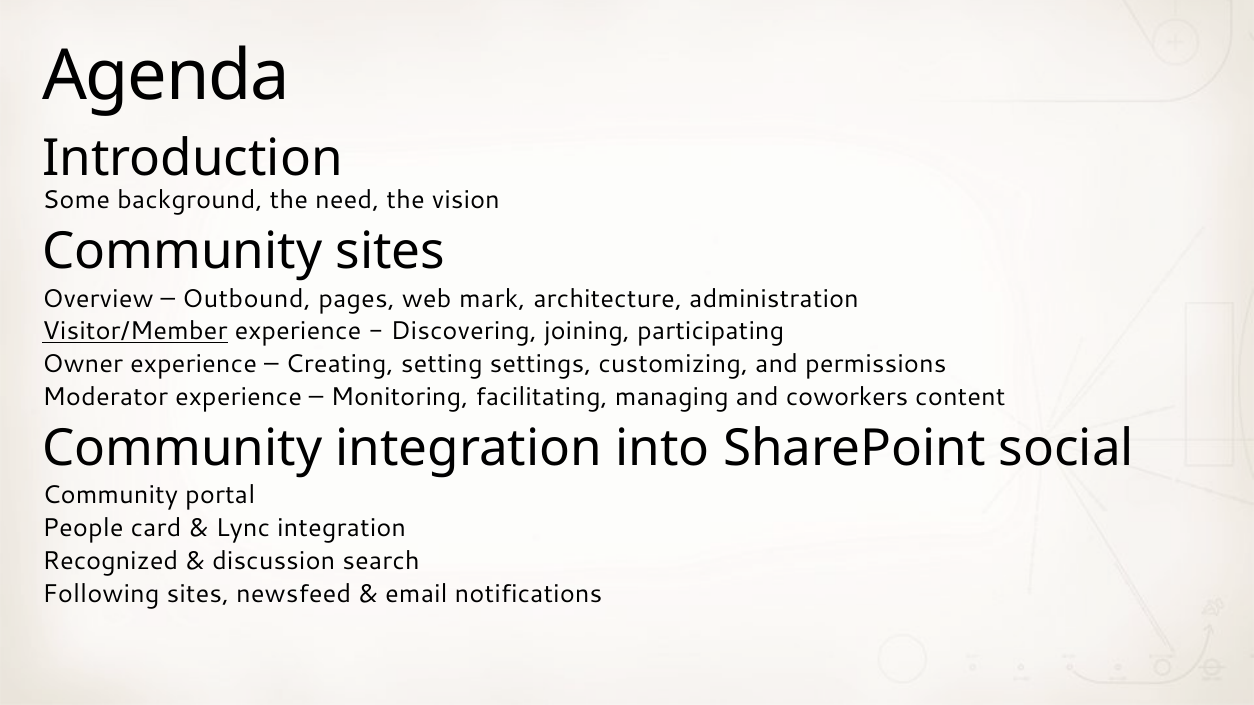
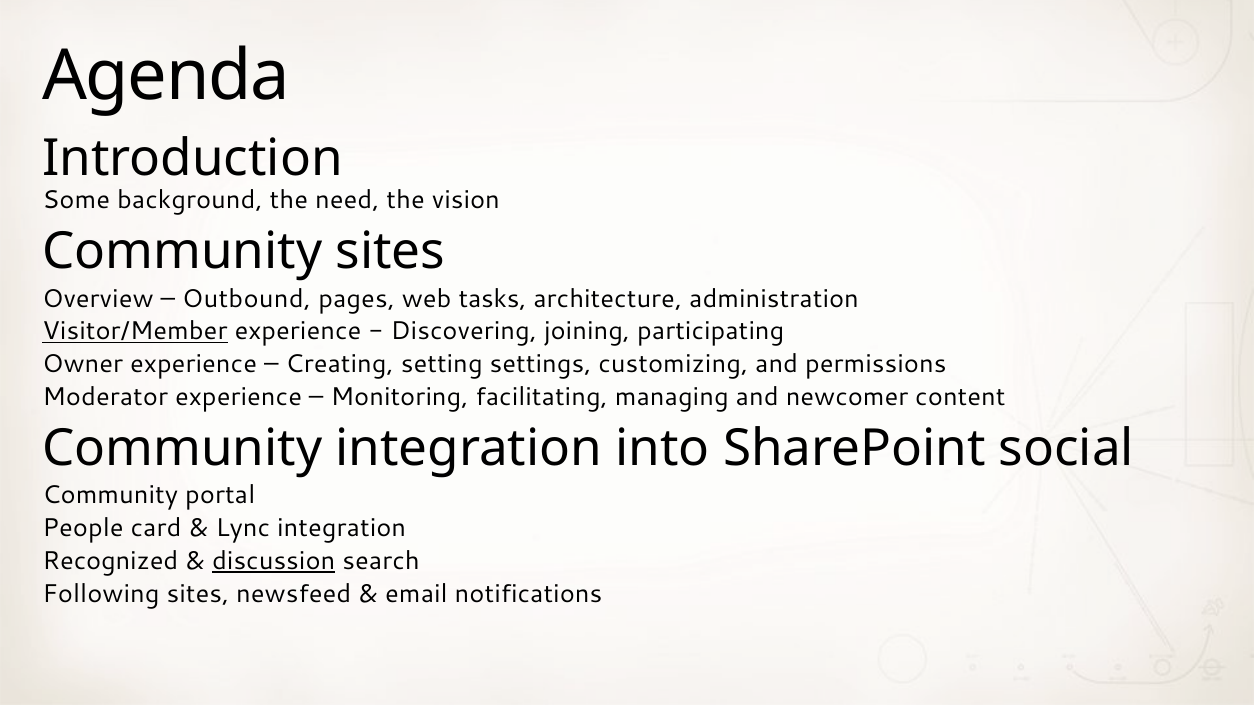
mark: mark -> tasks
coworkers: coworkers -> newcomer
discussion underline: none -> present
